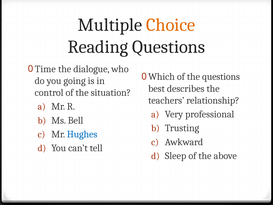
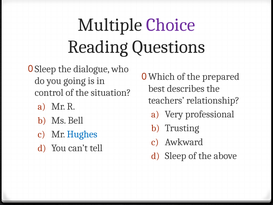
Choice colour: orange -> purple
Time at (45, 69): Time -> Sleep
the questions: questions -> prepared
